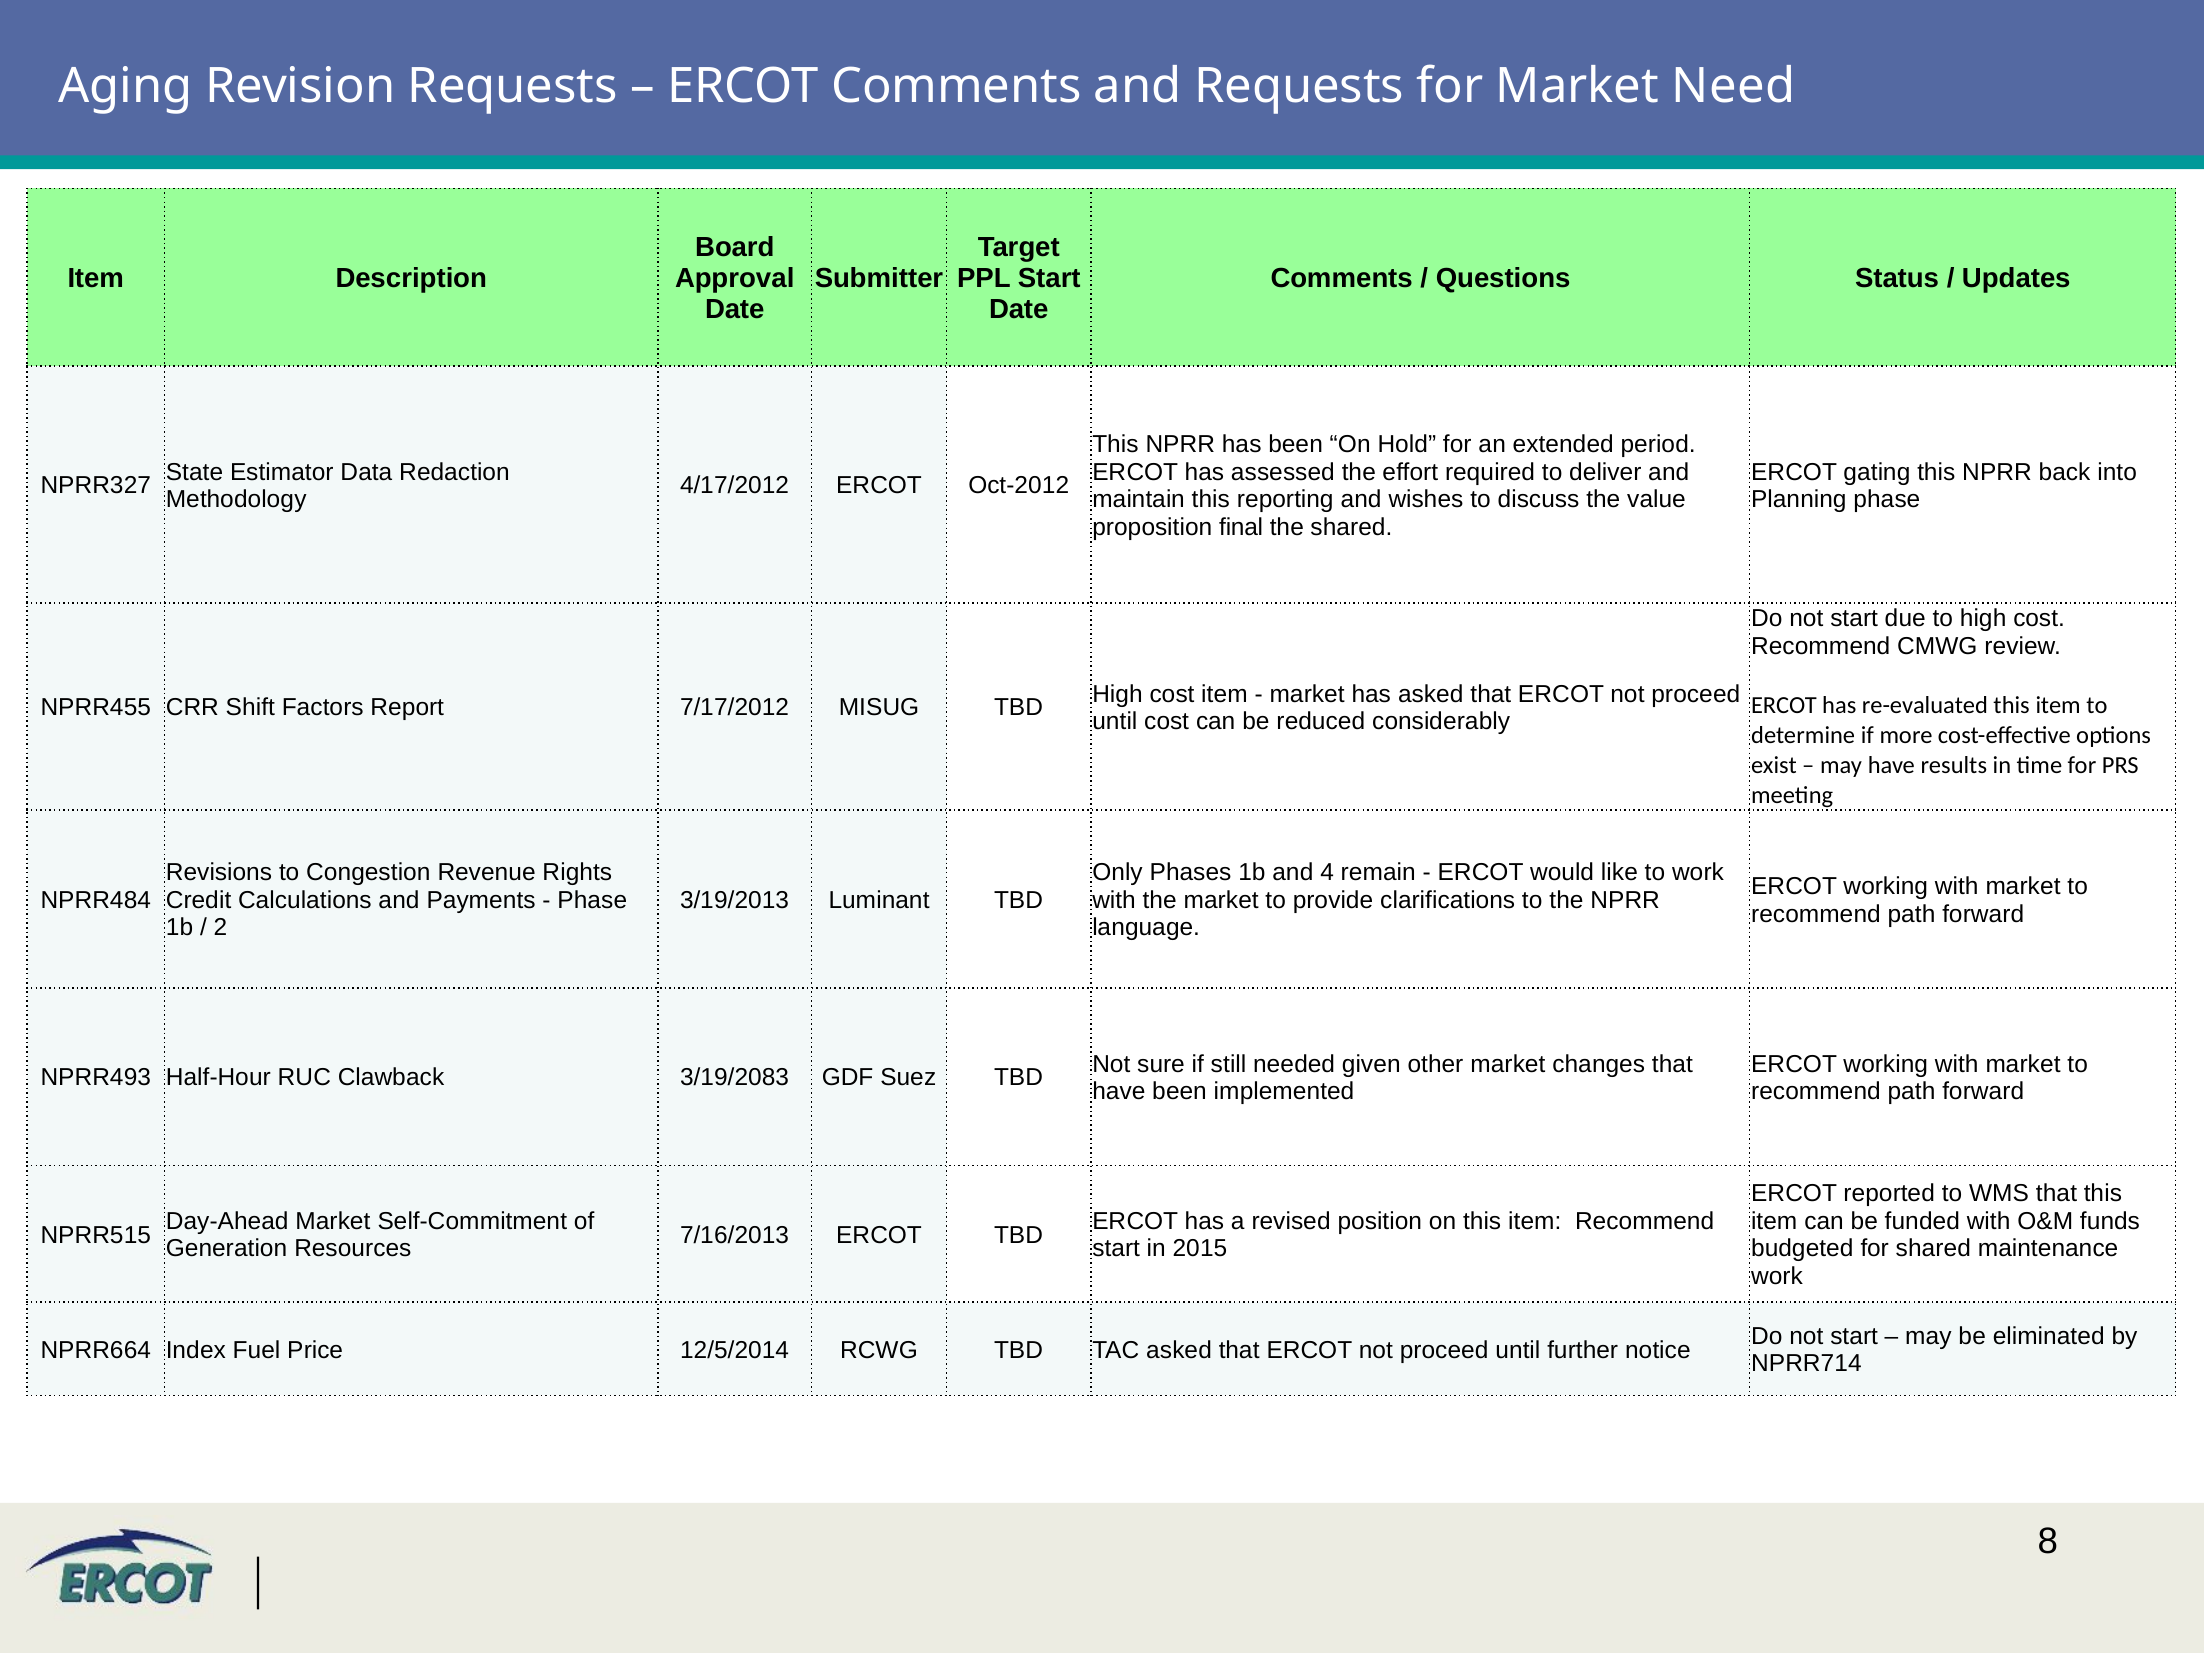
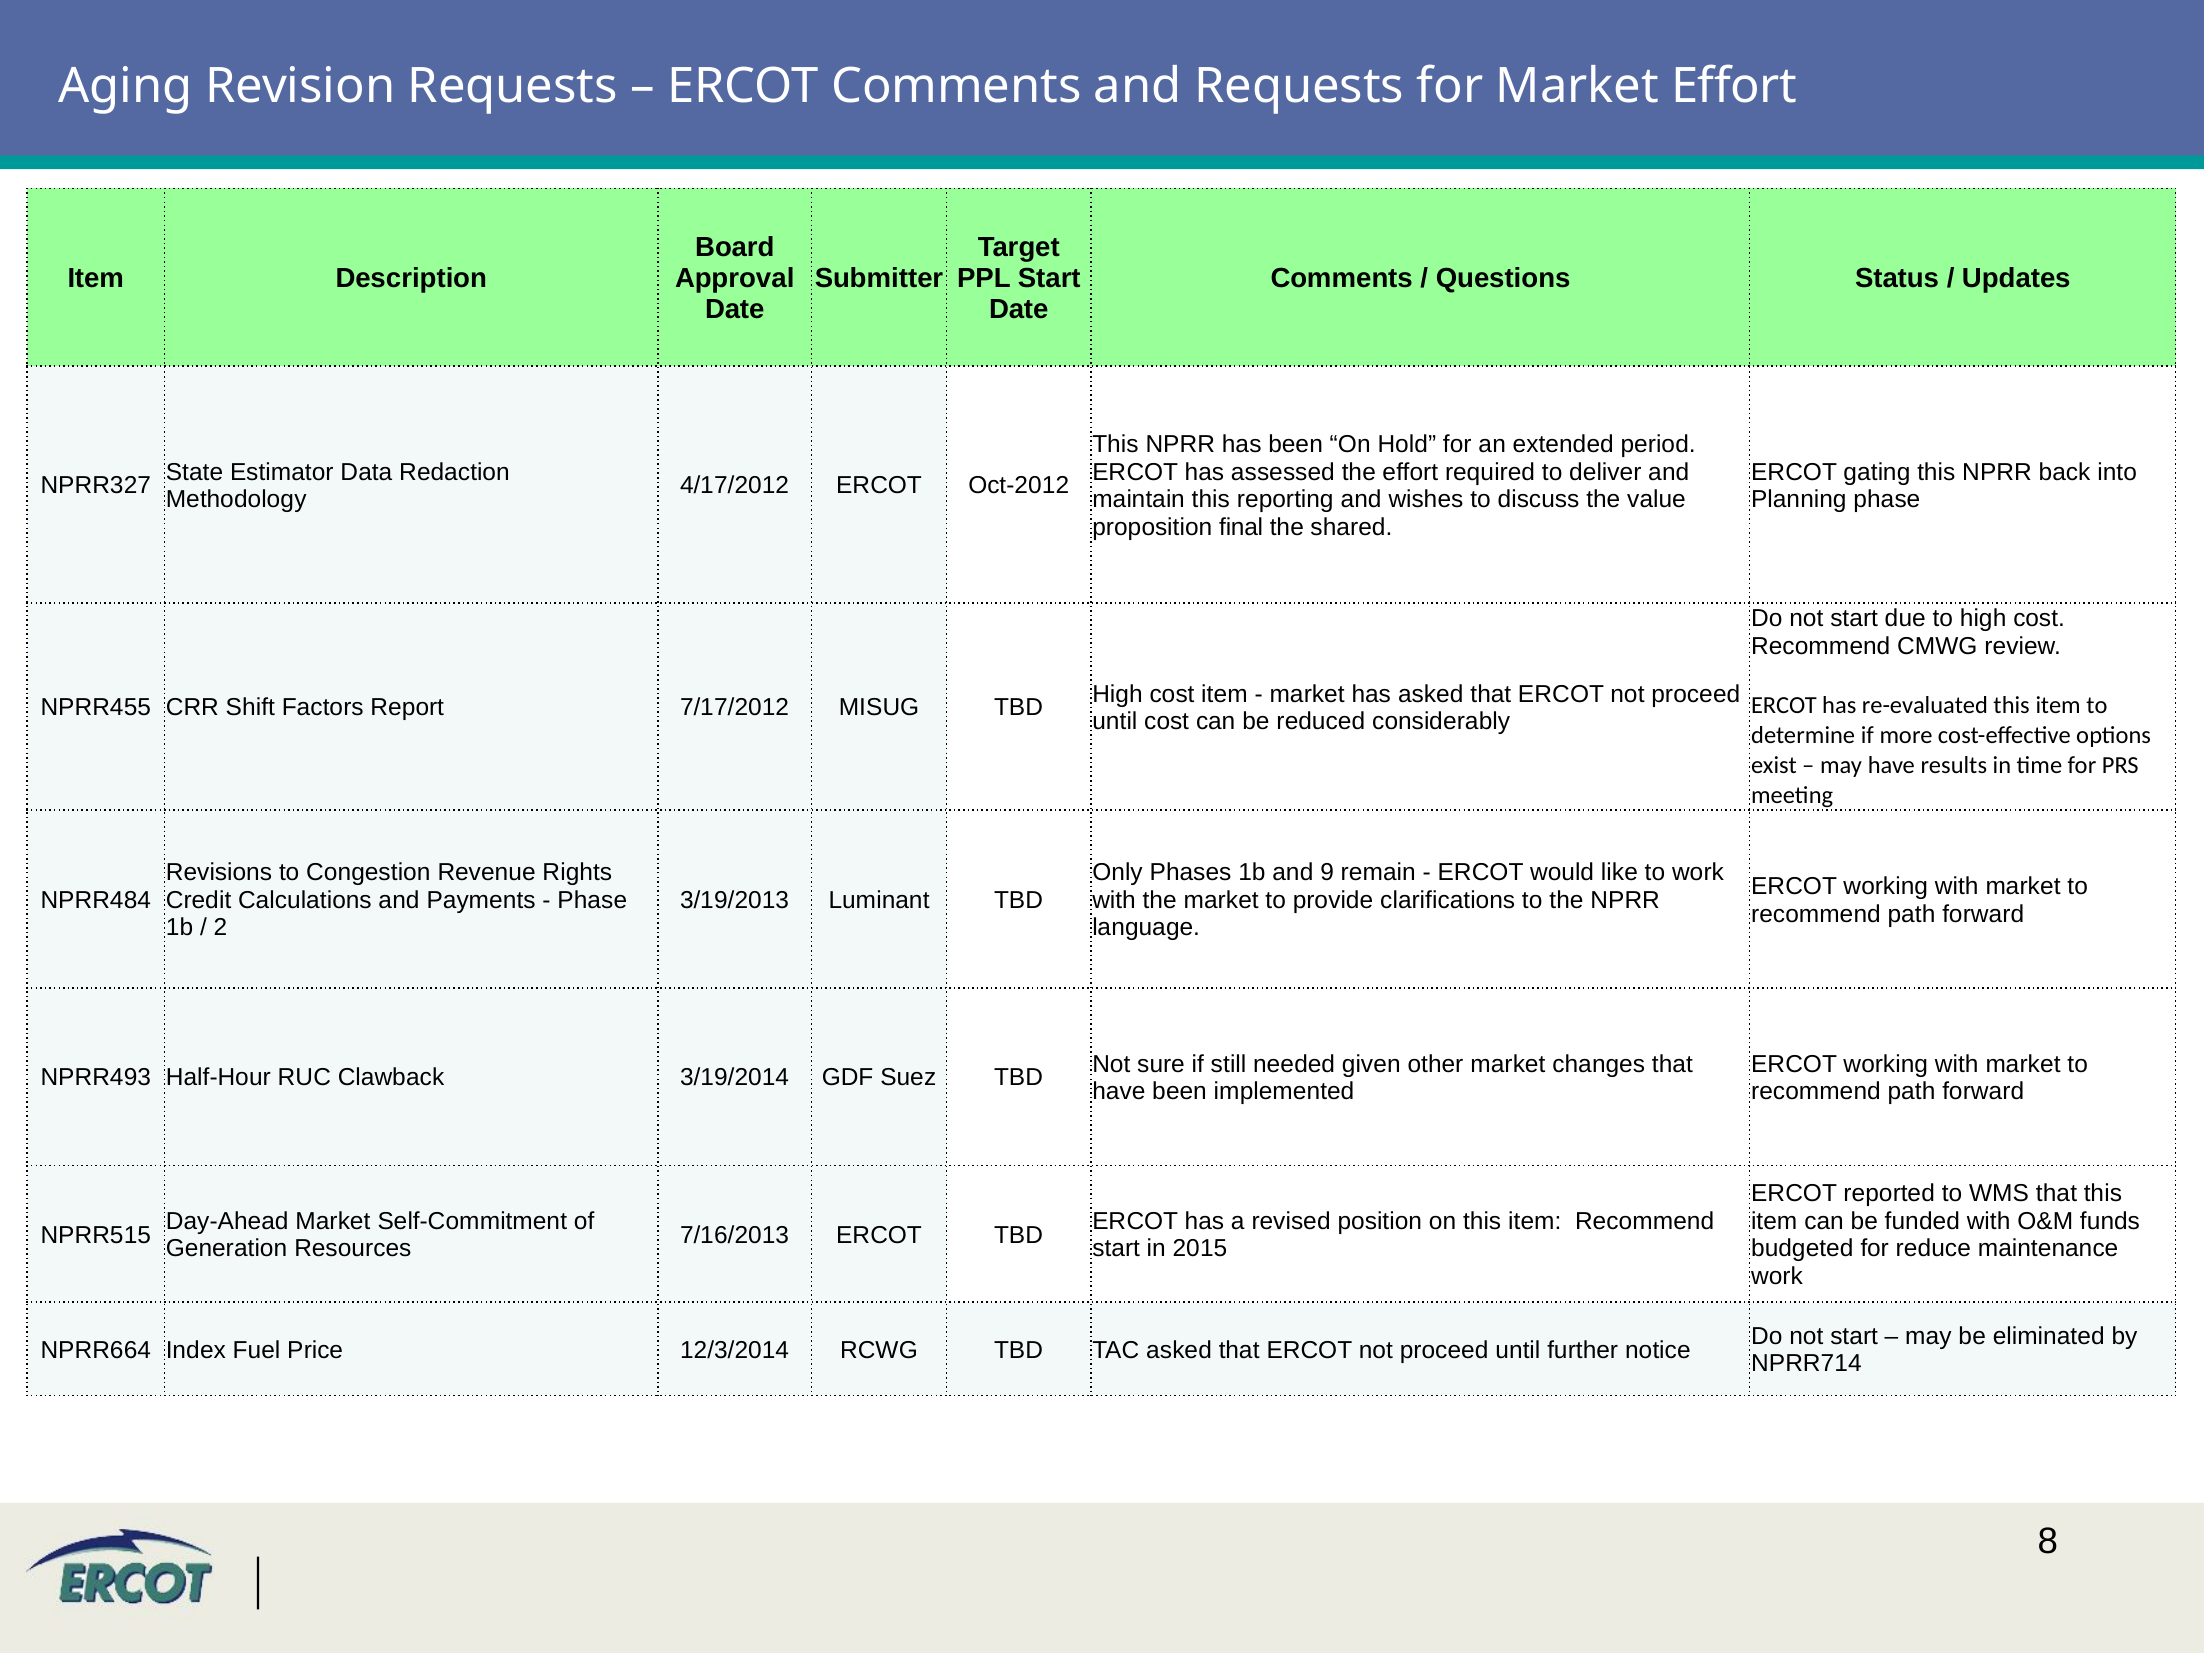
Market Need: Need -> Effort
4: 4 -> 9
3/19/2083: 3/19/2083 -> 3/19/2014
for shared: shared -> reduce
12/5/2014: 12/5/2014 -> 12/3/2014
